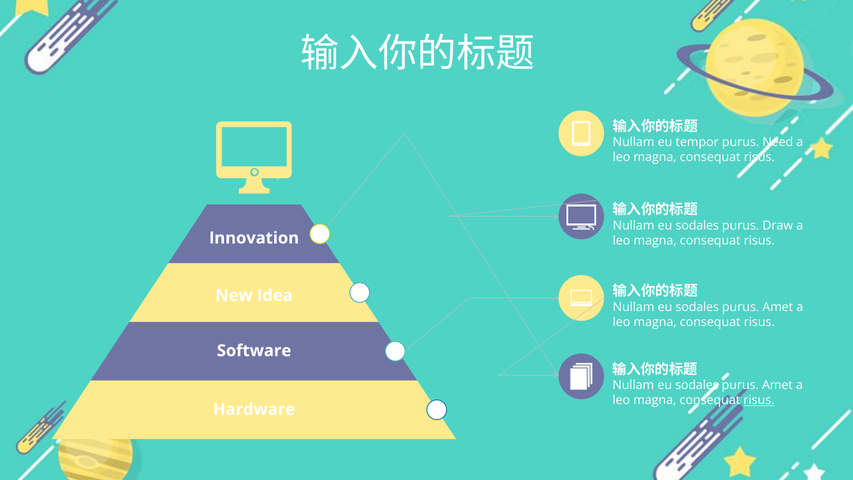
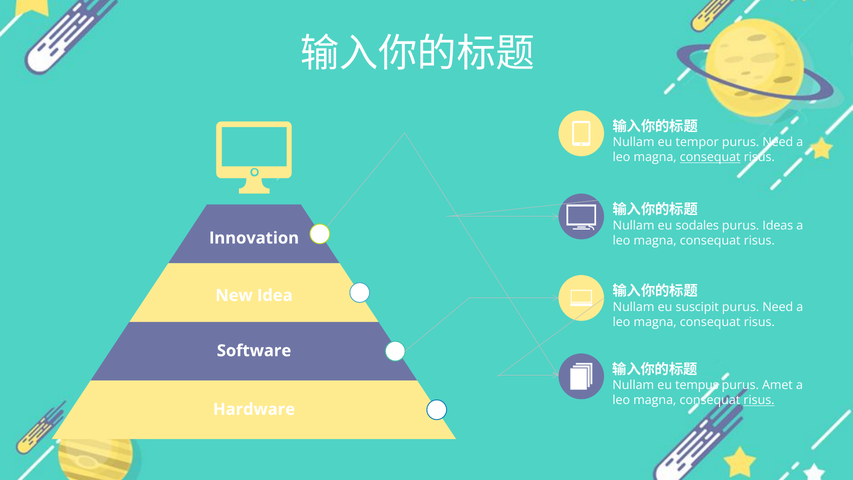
consequat at (710, 157) underline: none -> present
Draw: Draw -> Ideas
sodales at (697, 307): sodales -> suscipit
Amet at (778, 307): Amet -> Need
sodales at (697, 385): sodales -> tempus
